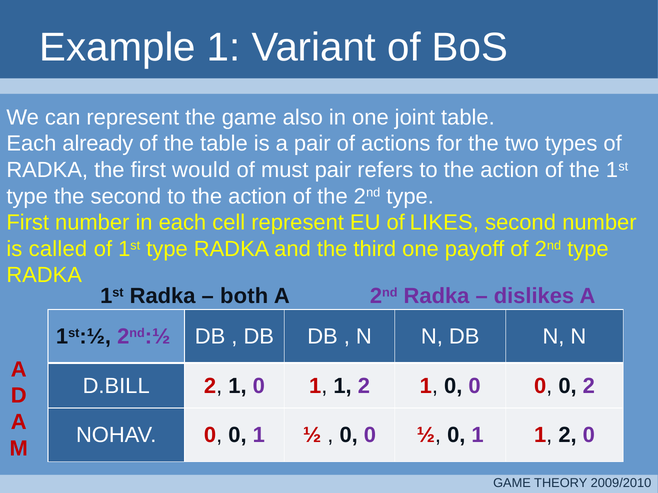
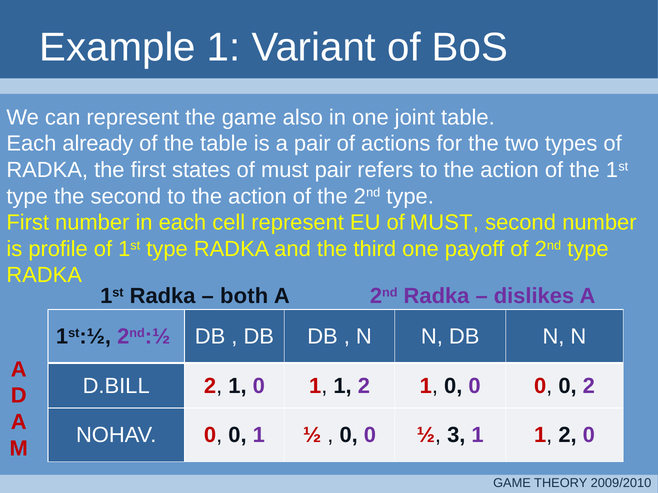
would: would -> states
EU of LIKES: LIKES -> MUST
called: called -> profile
½ 0: 0 -> 3
